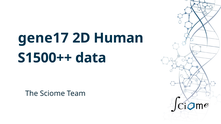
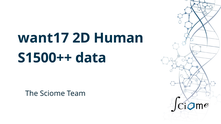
gene17: gene17 -> want17
